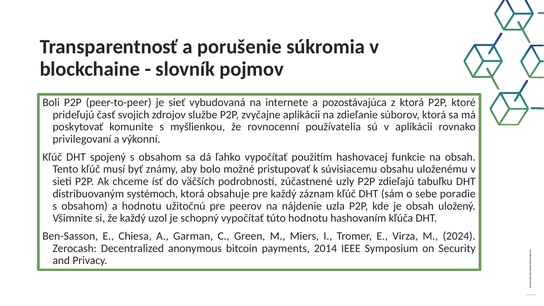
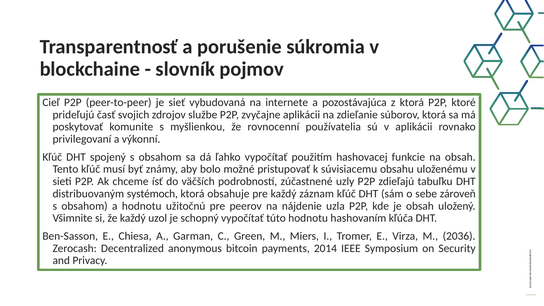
Boli: Boli -> Cieľ
poradie: poradie -> zároveň
2024: 2024 -> 2036
